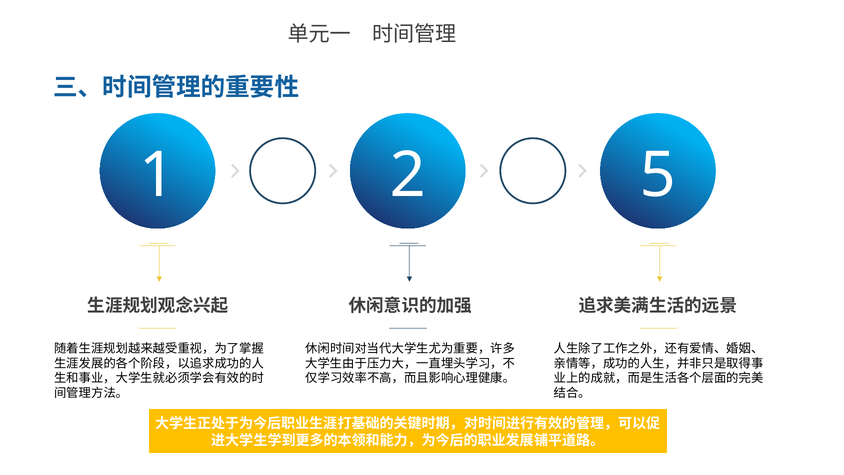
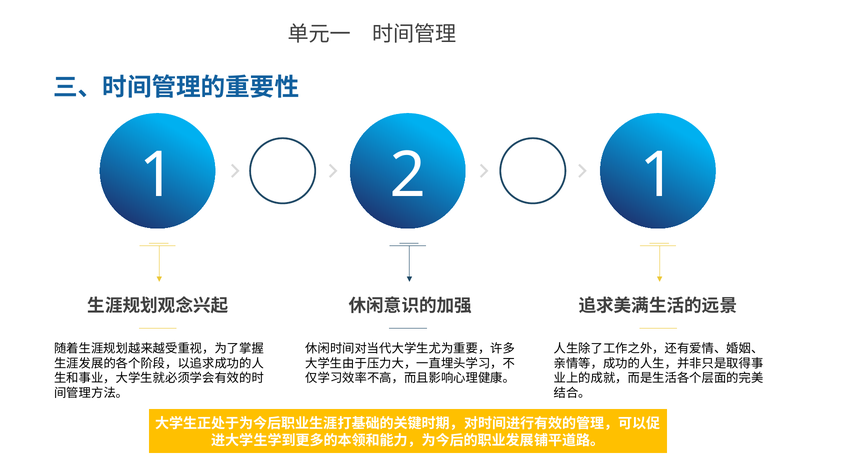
2 5: 5 -> 1
